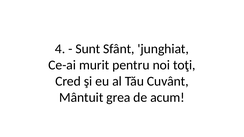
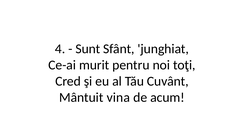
grea: grea -> vina
